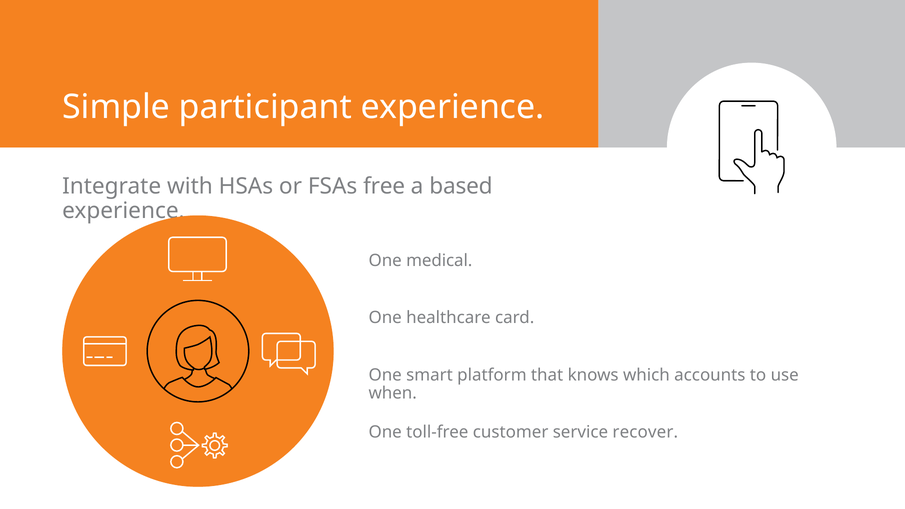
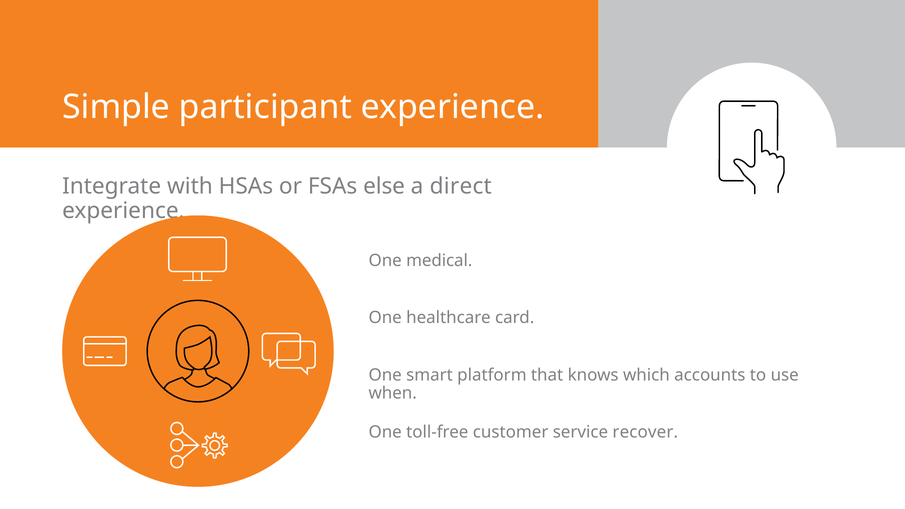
free: free -> else
based: based -> direct
